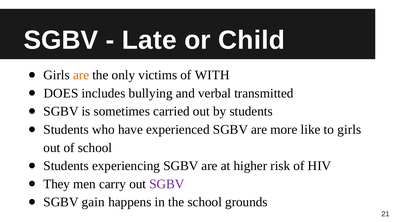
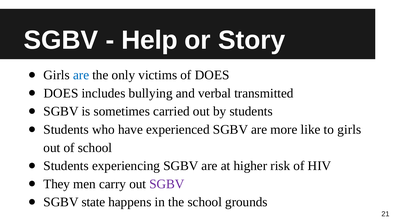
Late: Late -> Help
Child: Child -> Story
are at (81, 75) colour: orange -> blue
of WITH: WITH -> DOES
gain: gain -> state
